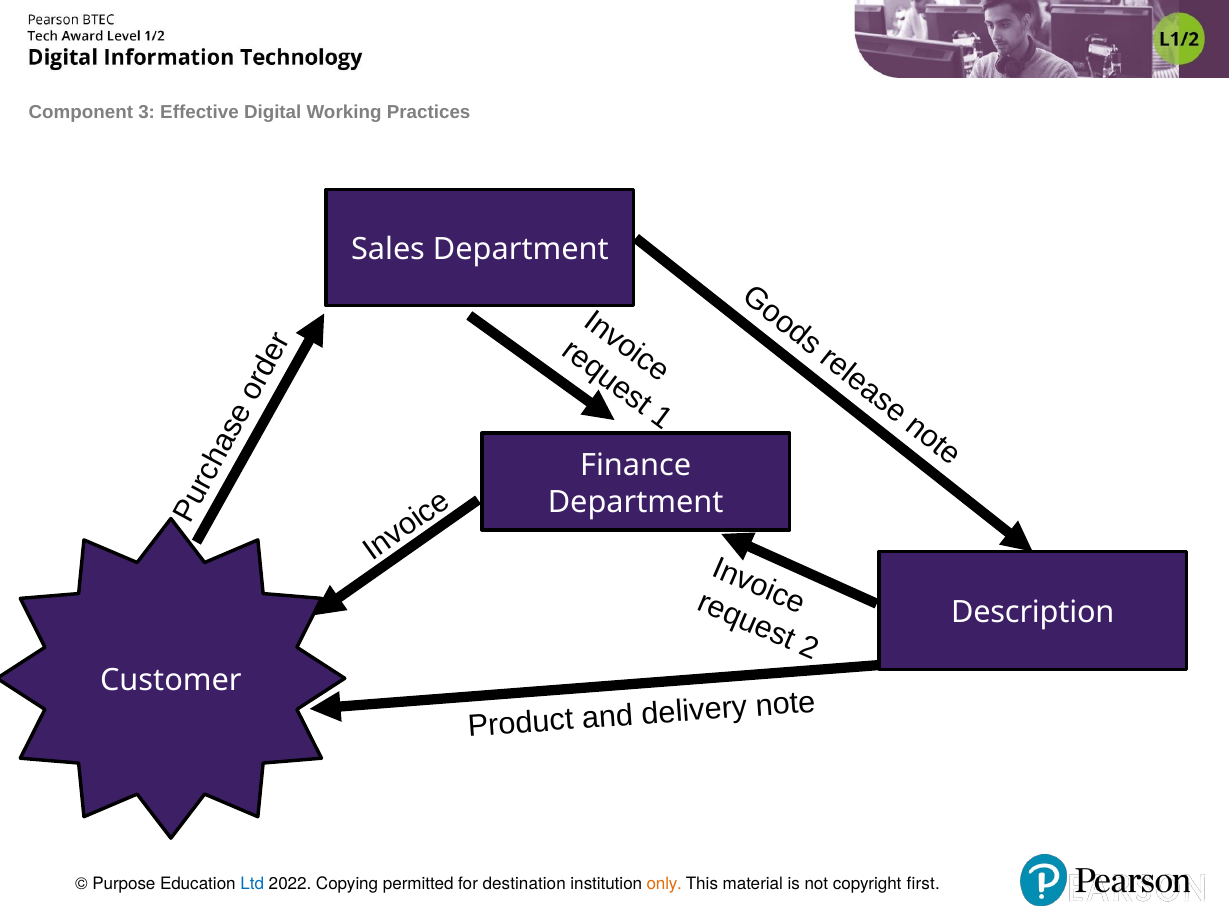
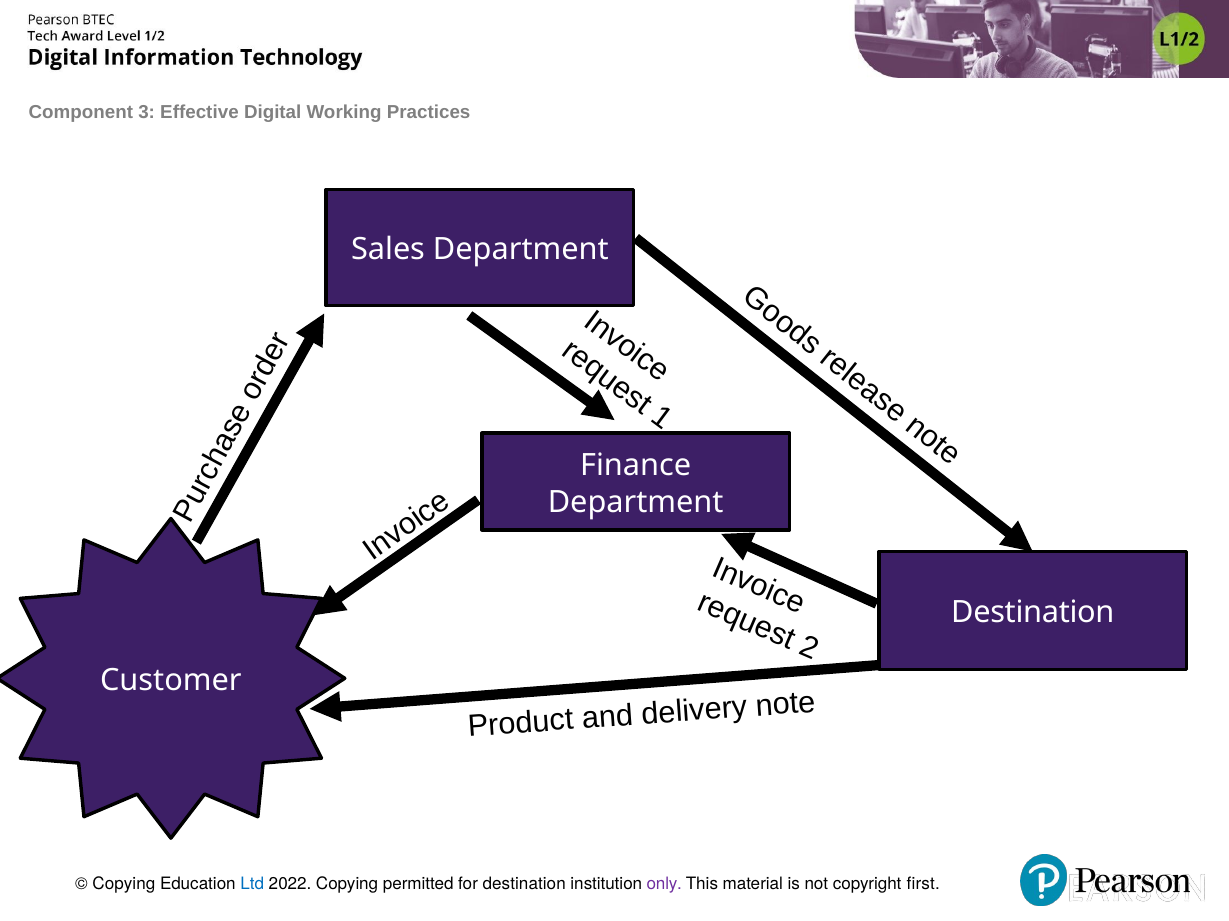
Description at (1033, 613): Description -> Destination
Purpose at (124, 885): Purpose -> Copying
only colour: orange -> purple
